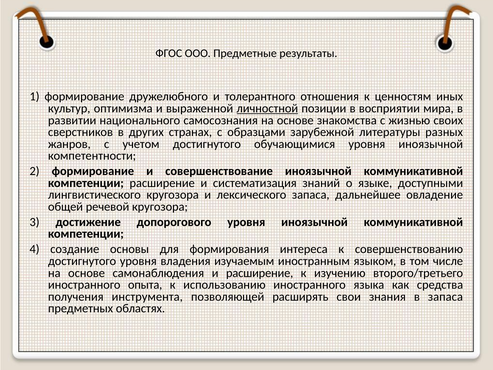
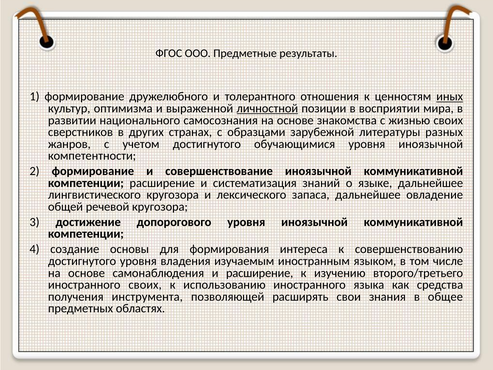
иных underline: none -> present
языке доступными: доступными -> дальнейшее
иностранного опыта: опыта -> своих
в запаса: запаса -> общее
